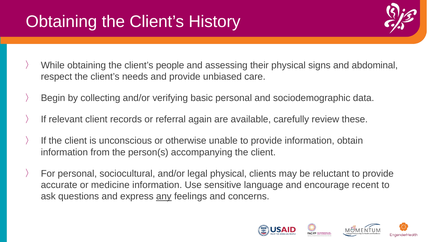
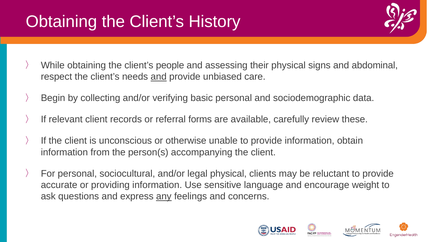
and at (159, 77) underline: none -> present
again: again -> forms
medicine: medicine -> providing
recent: recent -> weight
